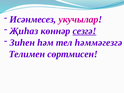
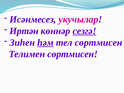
Җиһаз: Җиһаз -> Иртән
һәм underline: none -> present
тел һәммәгезгә: һәммәгезгә -> сөртмисен
